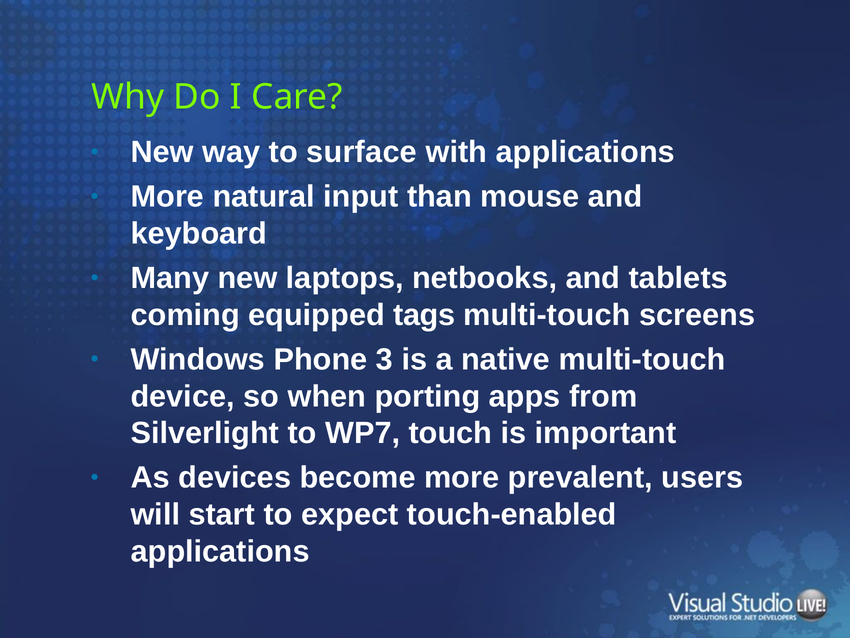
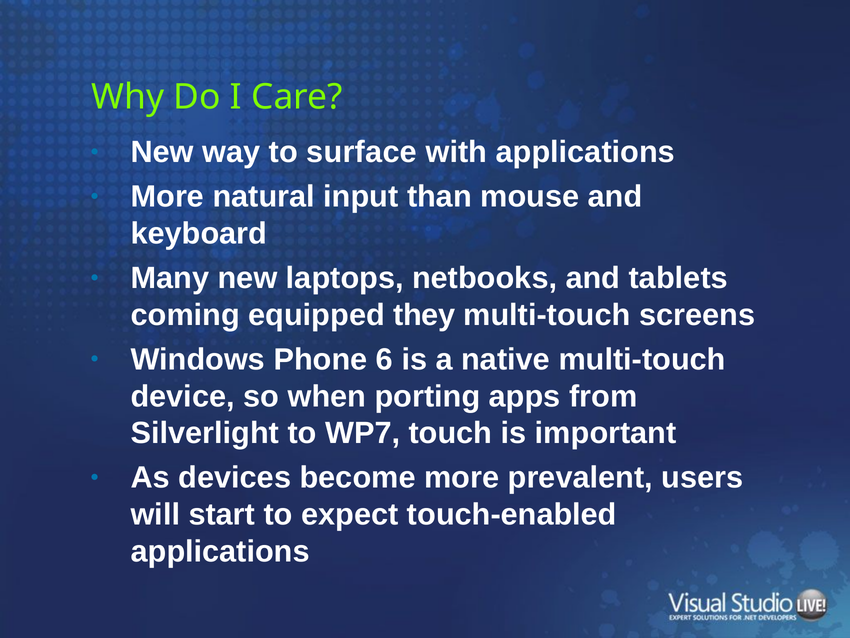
tags: tags -> they
3: 3 -> 6
